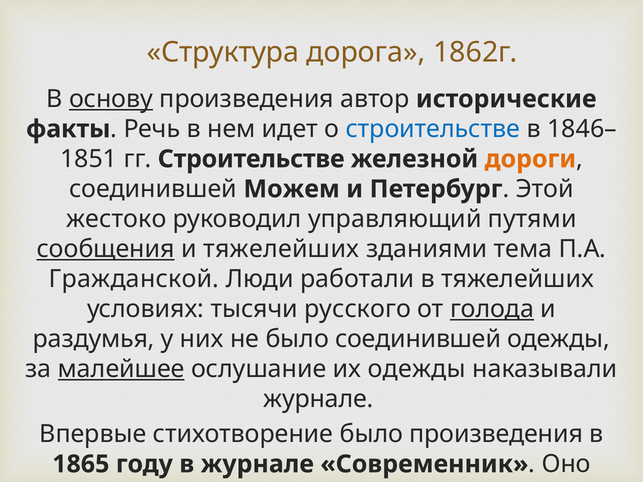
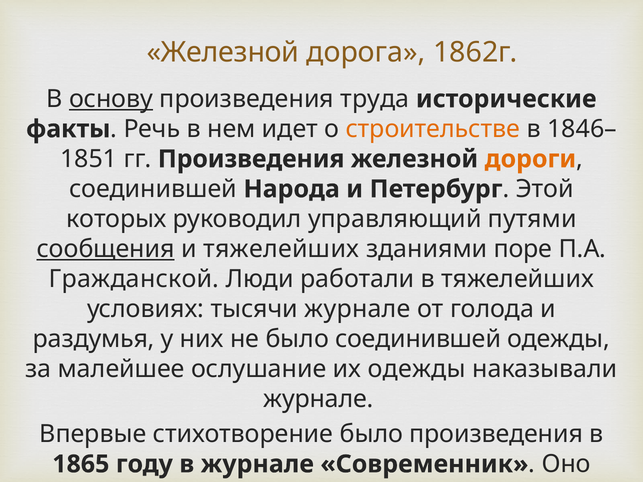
Структура at (223, 52): Структура -> Железной
автор: автор -> труда
строительстве at (433, 129) colour: blue -> orange
гг Строительстве: Строительстве -> Произведения
Можем: Можем -> Народа
жестоко: жестоко -> которых
тема: тема -> поре
тысячи русского: русского -> журнале
голода underline: present -> none
малейшее underline: present -> none
